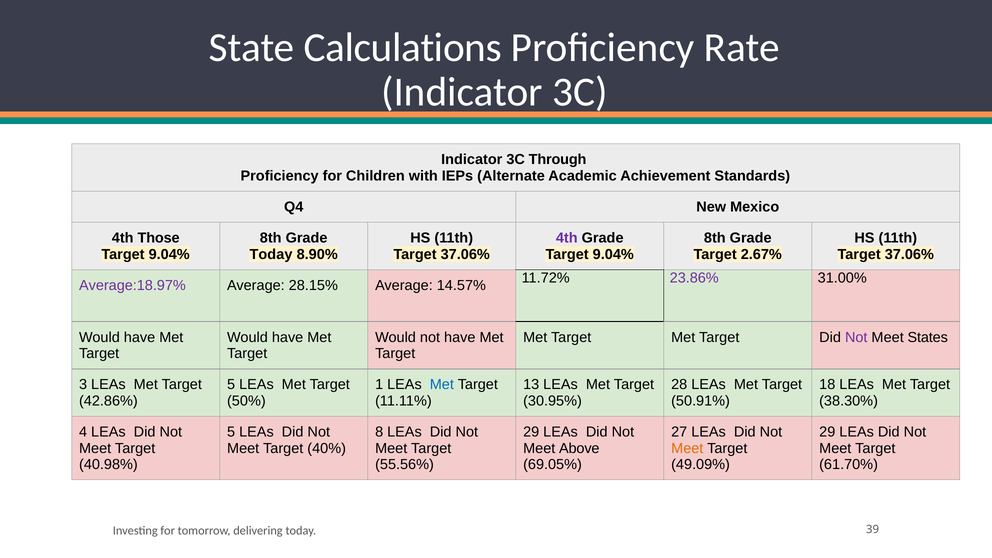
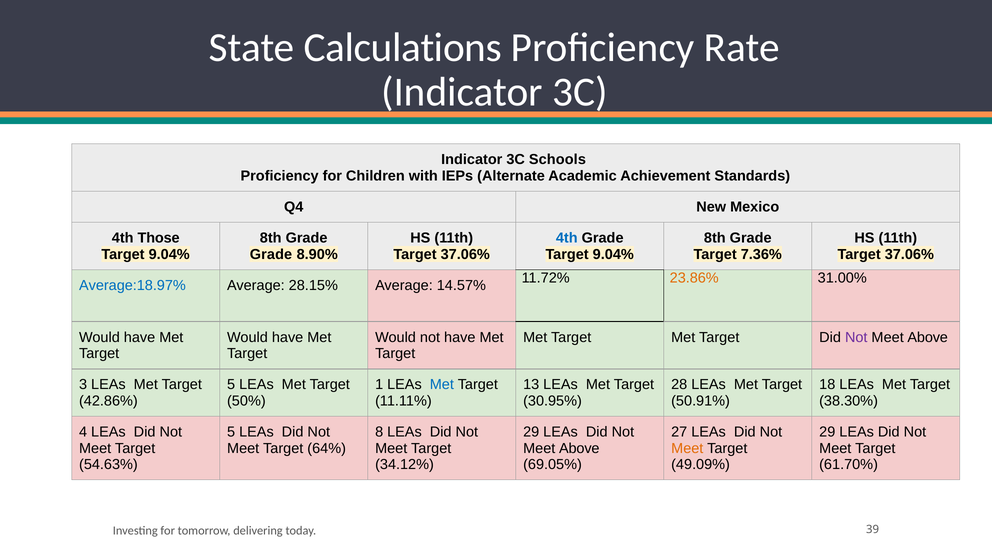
Through: Through -> Schools
4th at (567, 238) colour: purple -> blue
Today at (271, 254): Today -> Grade
2.67%: 2.67% -> 7.36%
23.86% colour: purple -> orange
Average:18.97% colour: purple -> blue
States at (928, 337): States -> Above
40%: 40% -> 64%
40.98%: 40.98% -> 54.63%
55.56%: 55.56% -> 34.12%
